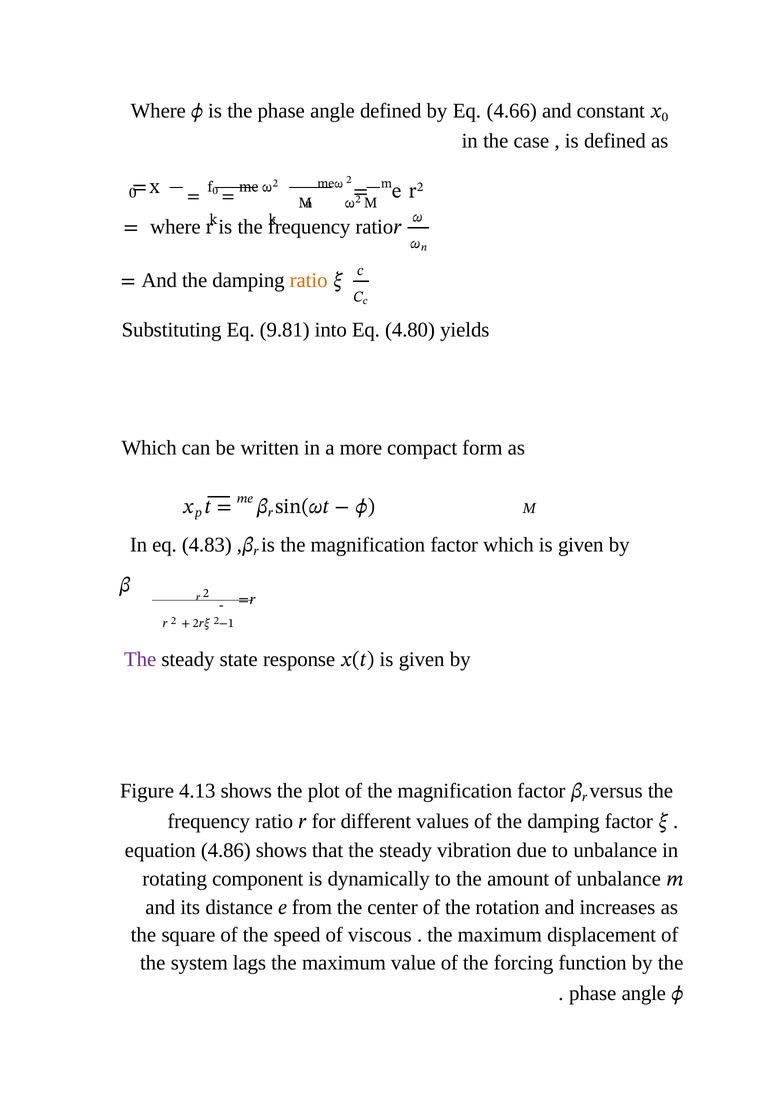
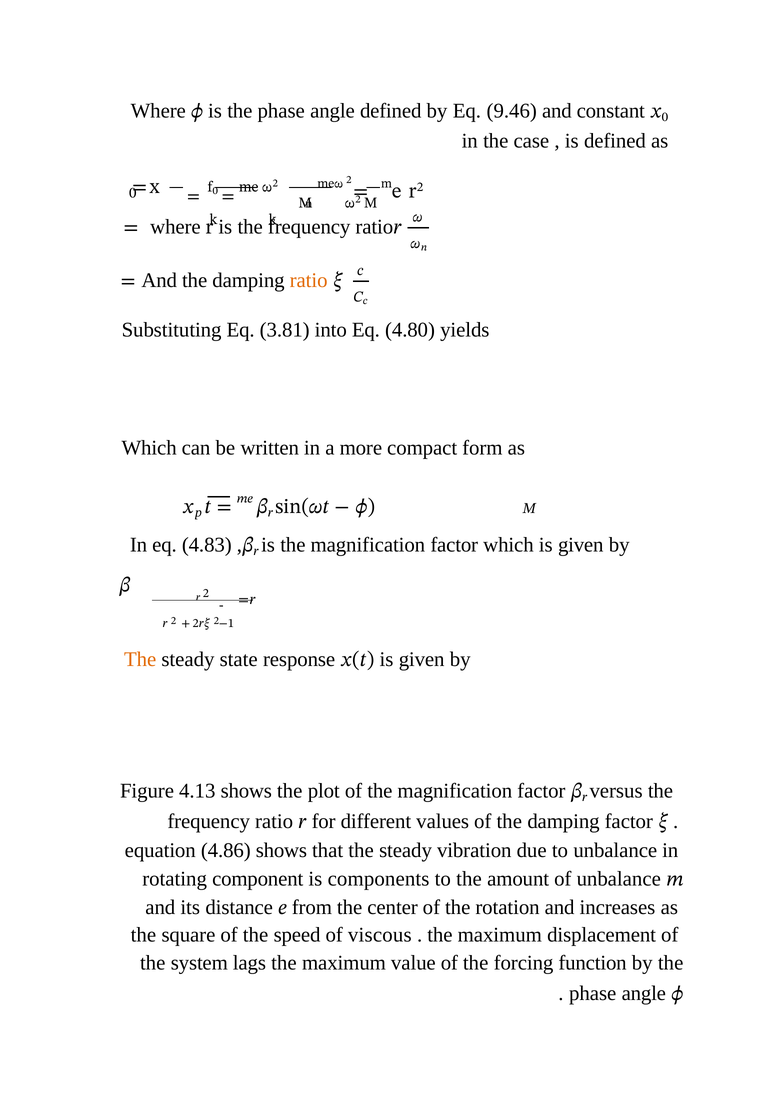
4.66: 4.66 -> 9.46
9.81: 9.81 -> 3.81
The at (140, 660) colour: purple -> orange
dynamically: dynamically -> components
